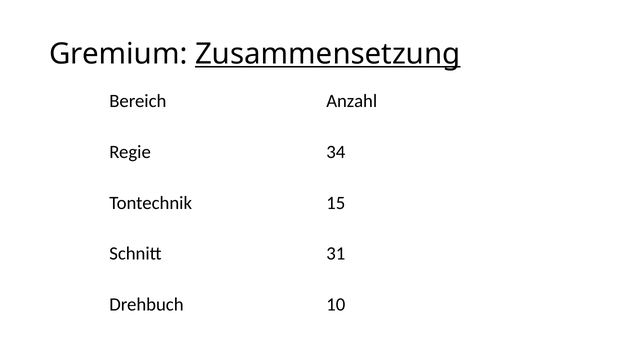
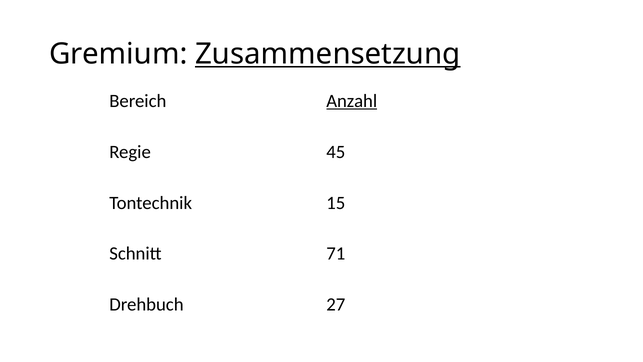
Anzahl underline: none -> present
34: 34 -> 45
31: 31 -> 71
10: 10 -> 27
